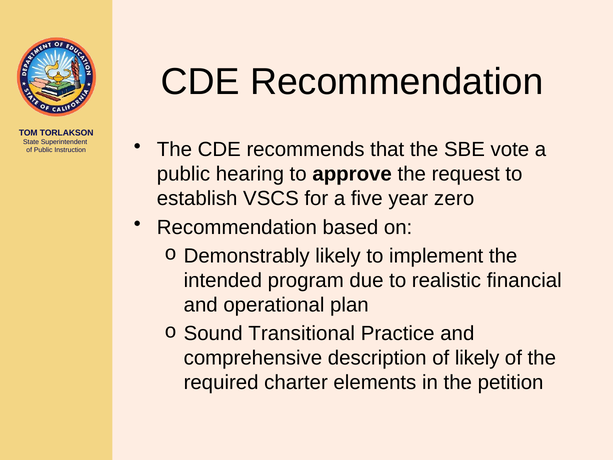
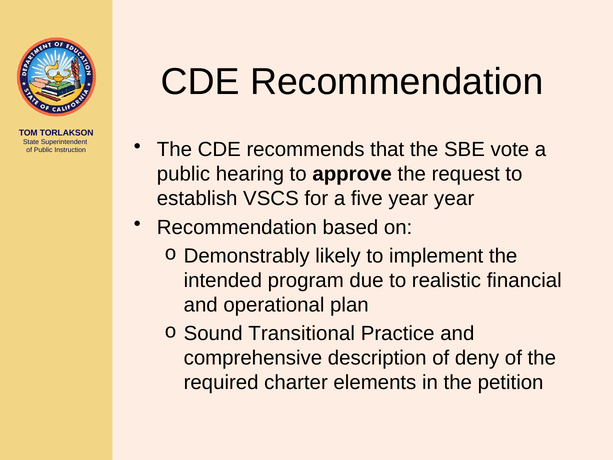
year zero: zero -> year
of likely: likely -> deny
